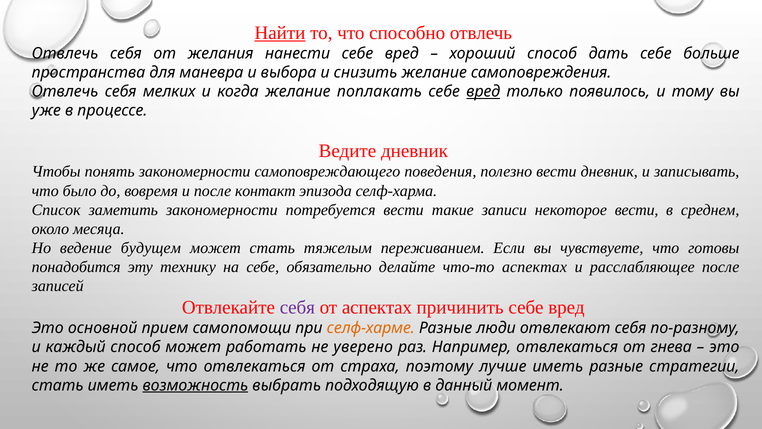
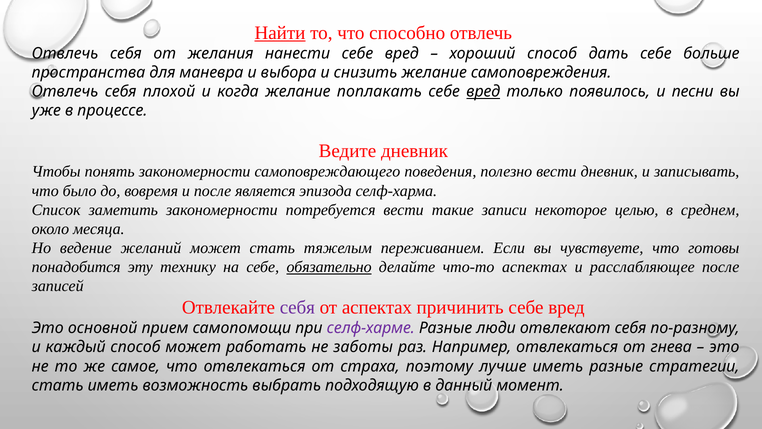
мелких: мелких -> плохой
тому: тому -> песни
контакт: контакт -> является
некоторое вести: вести -> целью
будущем: будущем -> желаний
обязательно underline: none -> present
селф-харме colour: orange -> purple
уверено: уверено -> заботы
возможность underline: present -> none
